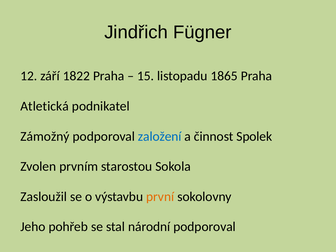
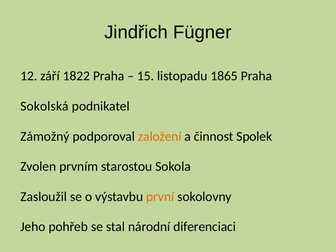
Atletická: Atletická -> Sokolská
založení colour: blue -> orange
národní podporoval: podporoval -> diferenciaci
